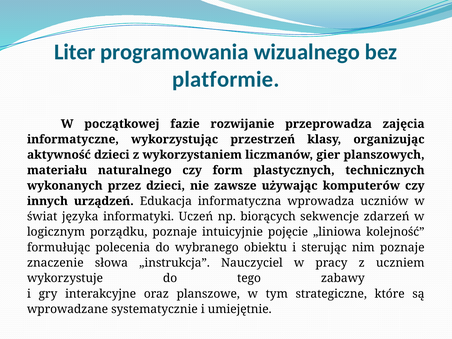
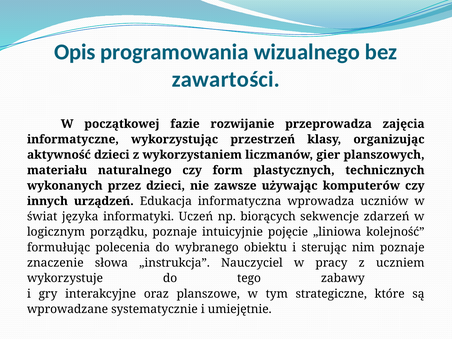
Liter: Liter -> Opis
platformie: platformie -> zawartości
